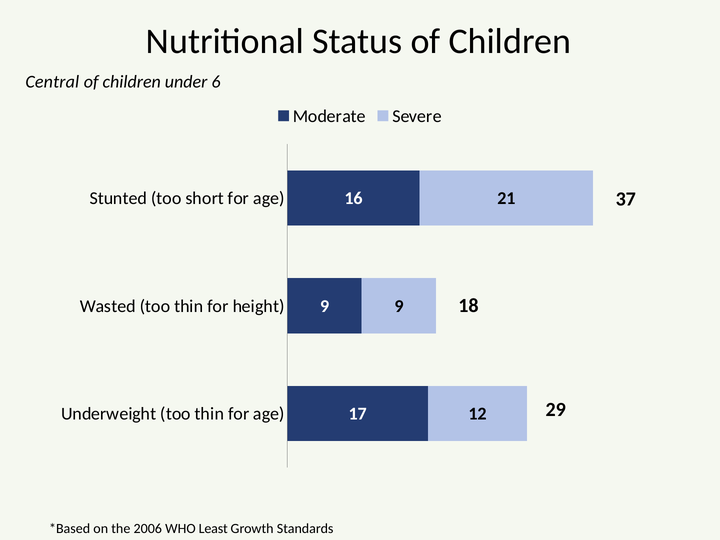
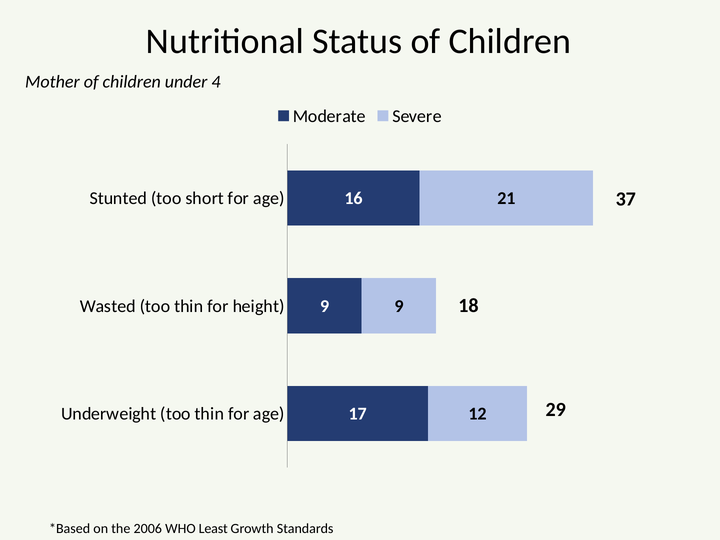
Central: Central -> Mother
6: 6 -> 4
